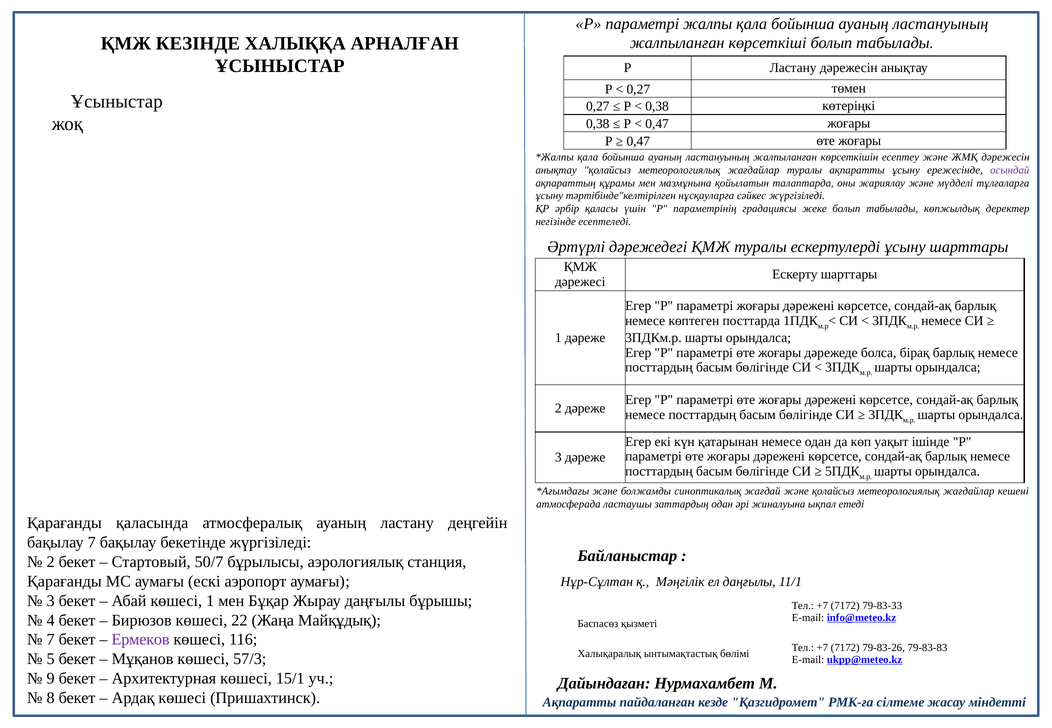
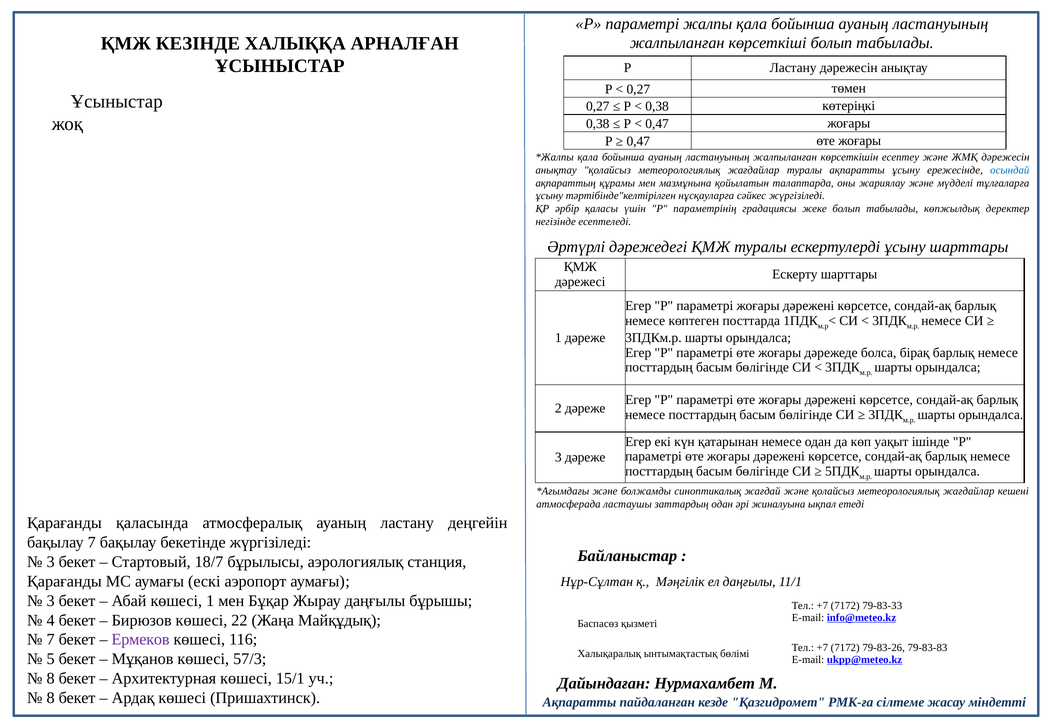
осындай colour: purple -> blue
2 at (51, 562): 2 -> 3
50/7: 50/7 -> 18/7
9 at (51, 679): 9 -> 8
